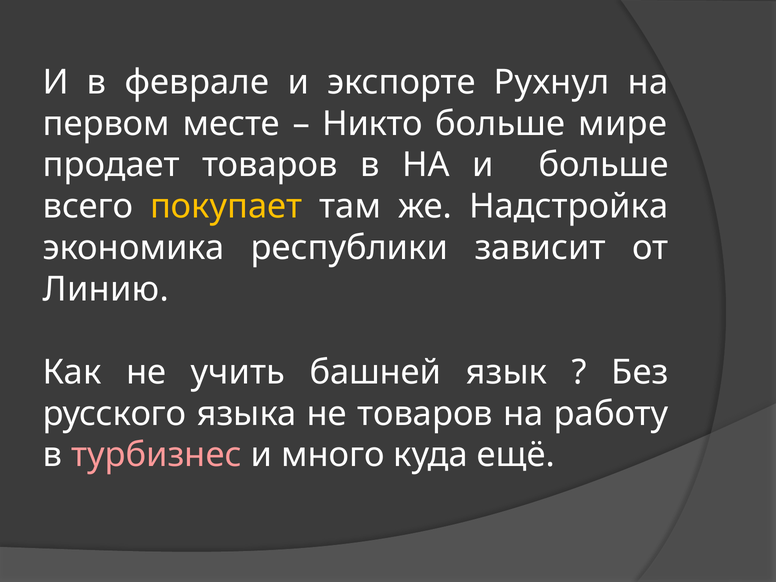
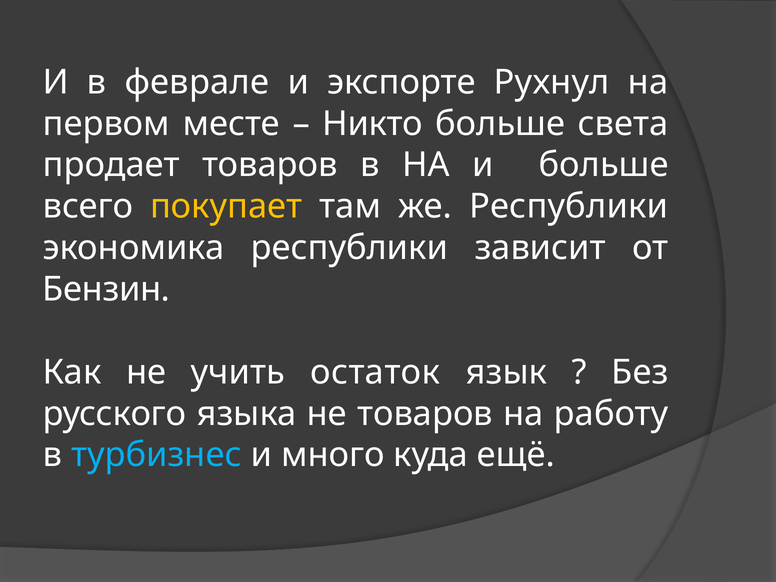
мире: мире -> света
же Надстройка: Надстройка -> Республики
Линию: Линию -> Бензин
башней: башней -> остаток
турбизнес colour: pink -> light blue
